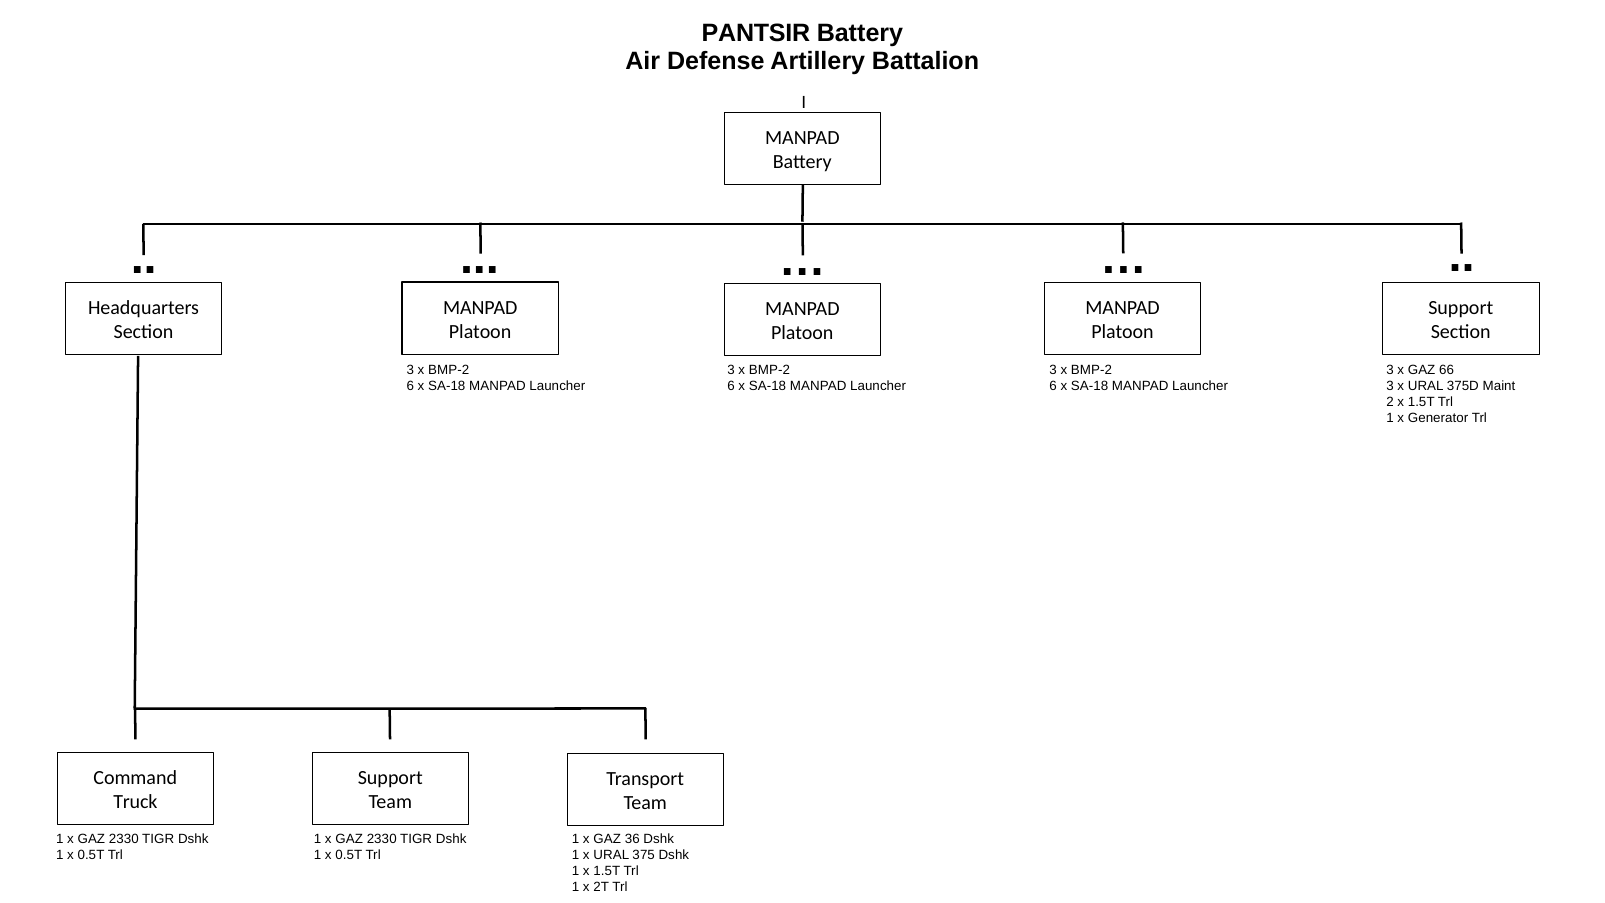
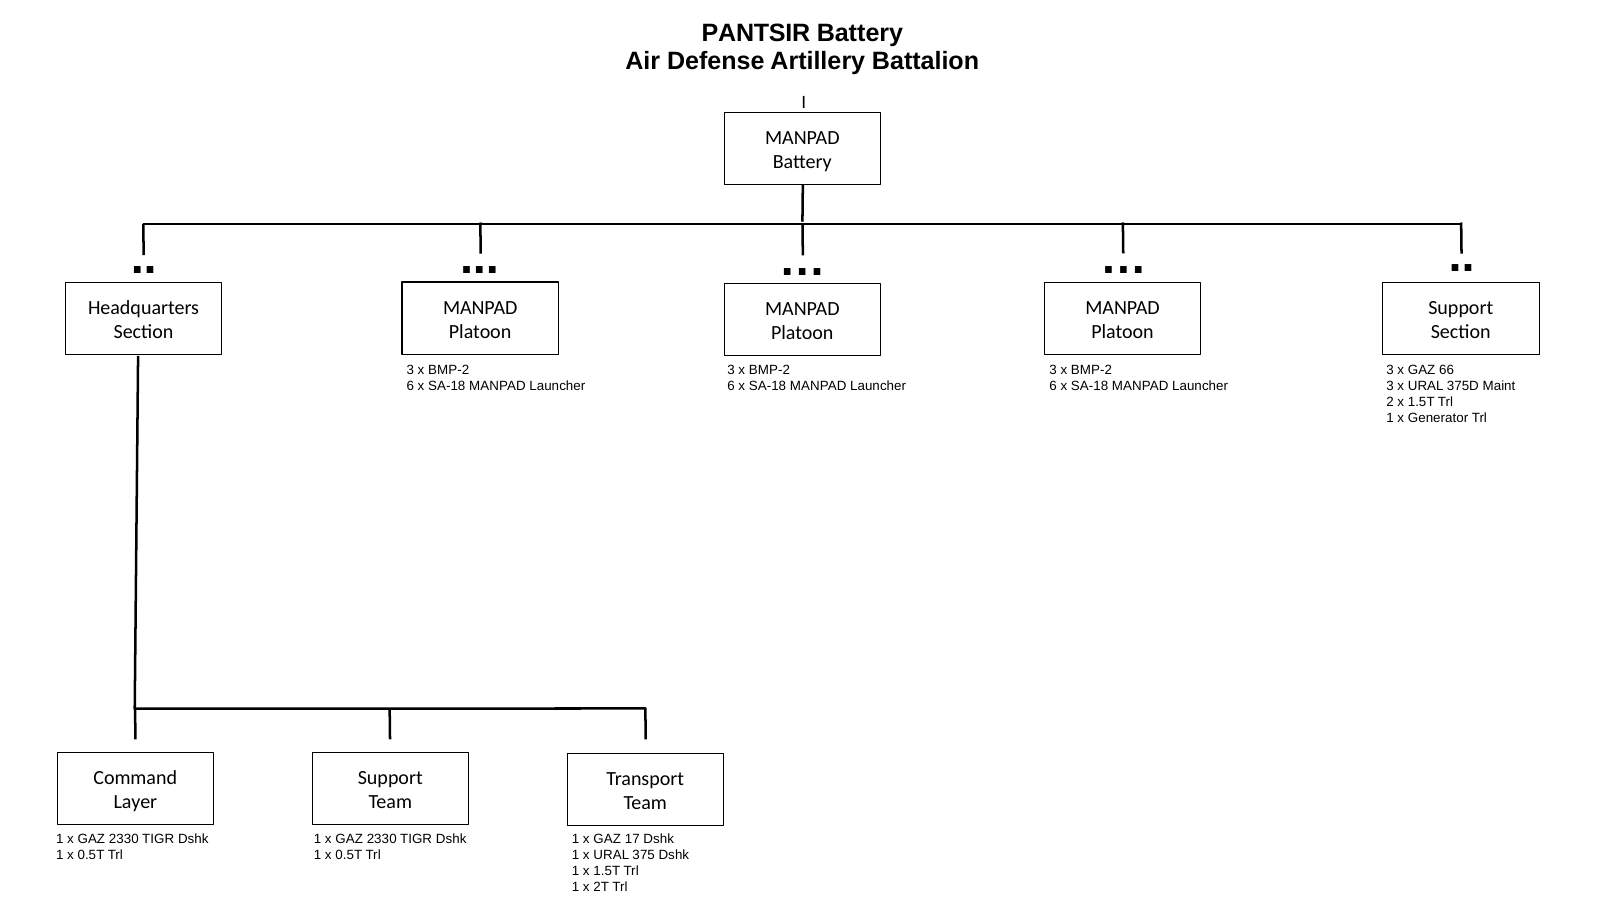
Truck: Truck -> Layer
36: 36 -> 17
